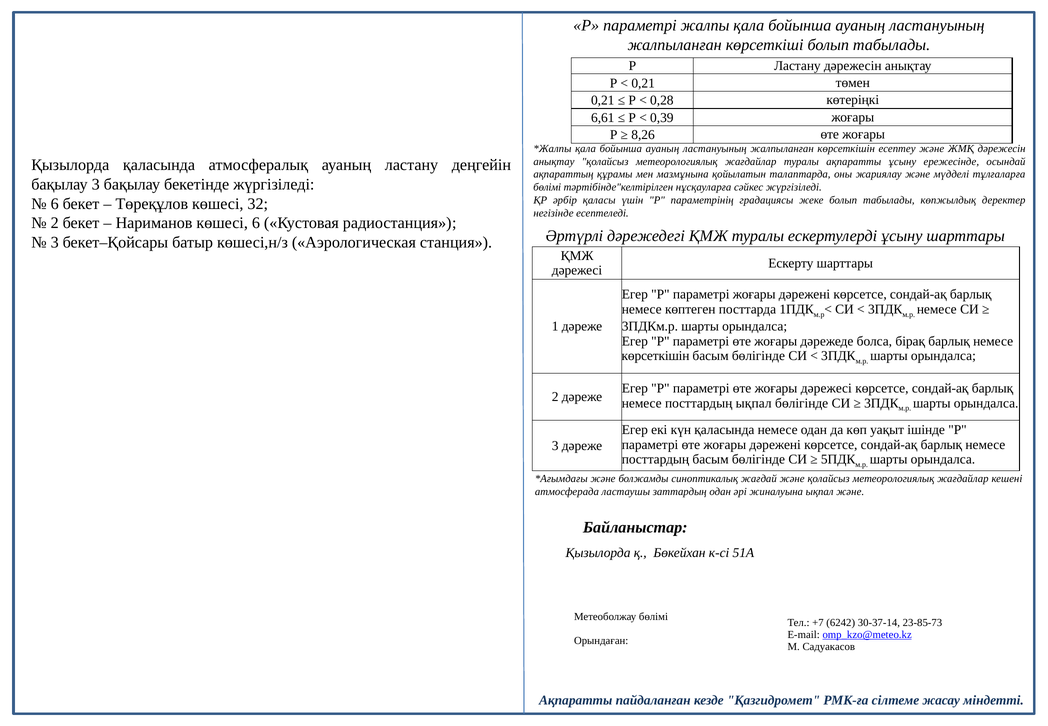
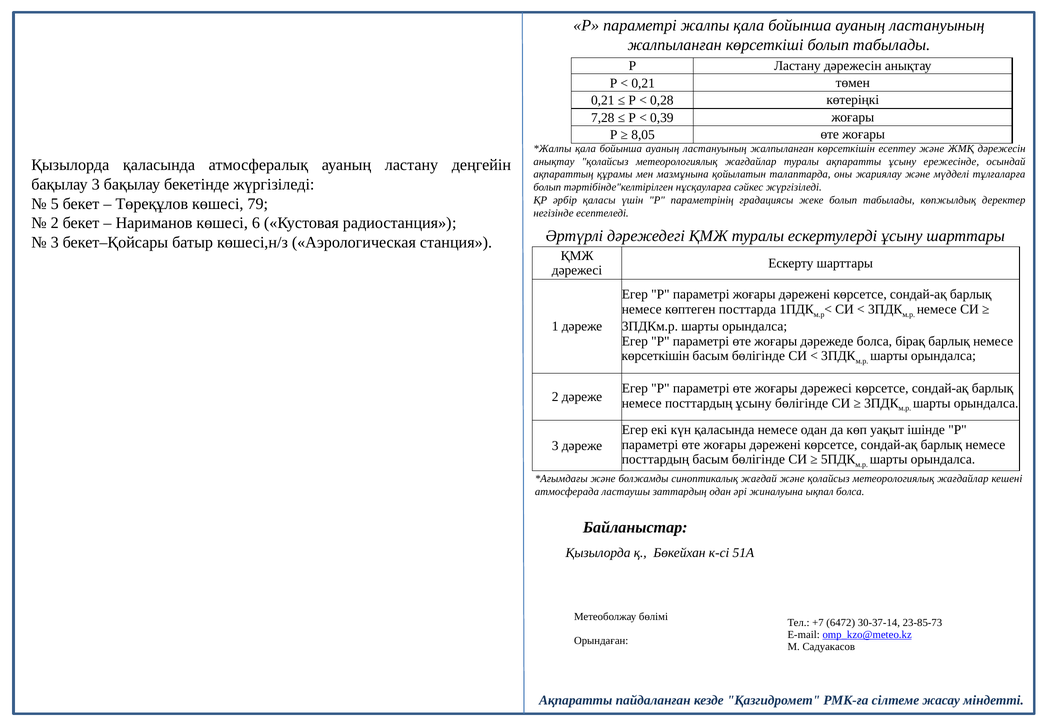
6,61: 6,61 -> 7,28
8,26: 8,26 -> 8,05
бөлімі at (547, 187): бөлімі -> болып
6 at (55, 204): 6 -> 5
32: 32 -> 79
посттардың ықпал: ықпал -> ұсыну
ықпал және: және -> болса
6242: 6242 -> 6472
